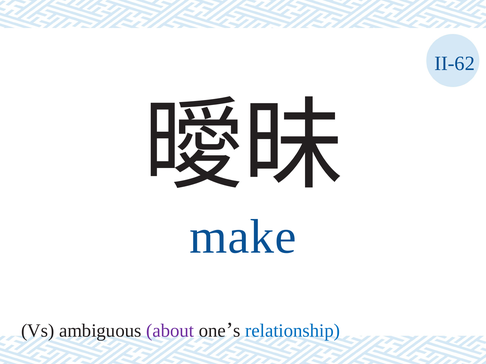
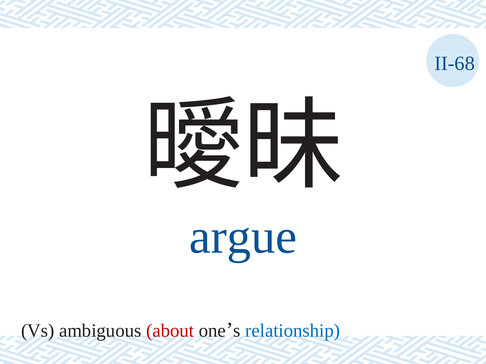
II-62: II-62 -> II-68
make: make -> argue
about colour: purple -> red
